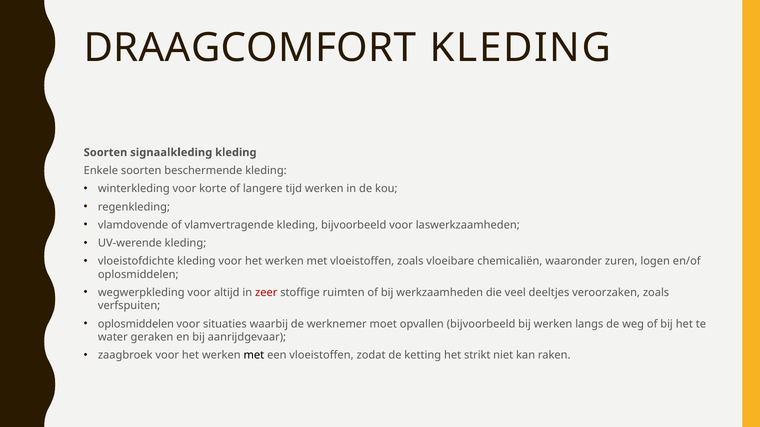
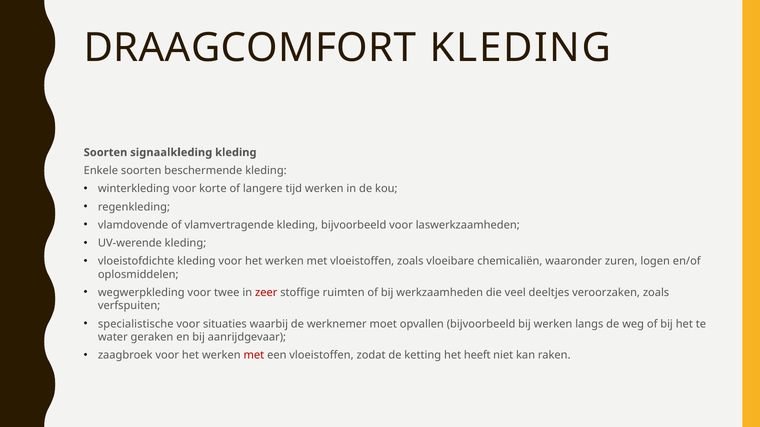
altijd: altijd -> twee
oplosmiddelen at (136, 324): oplosmiddelen -> specialistische
met at (254, 356) colour: black -> red
strikt: strikt -> heeft
